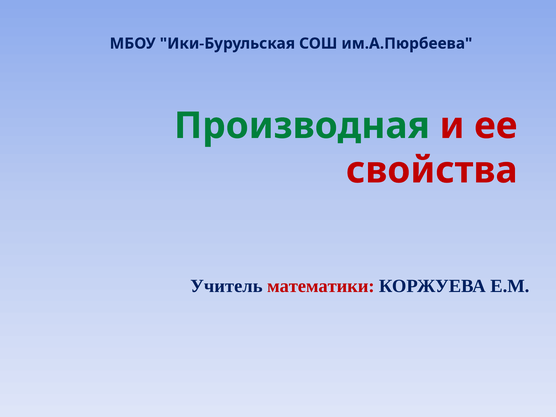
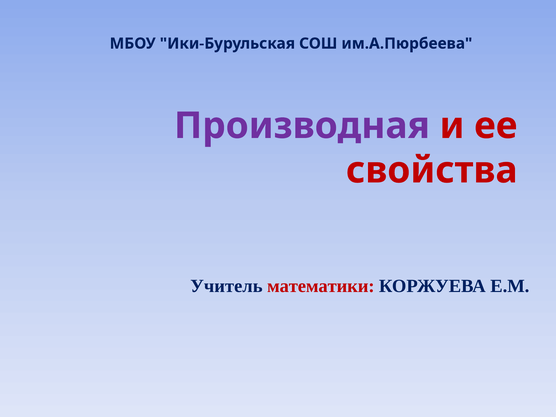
Производная colour: green -> purple
